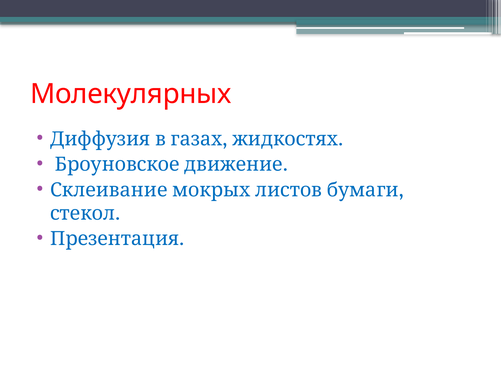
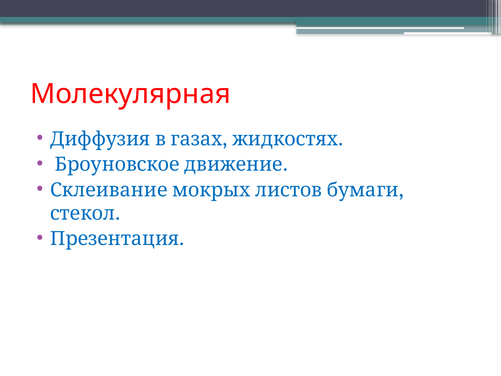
Молекулярных: Молекулярных -> Молекулярная
